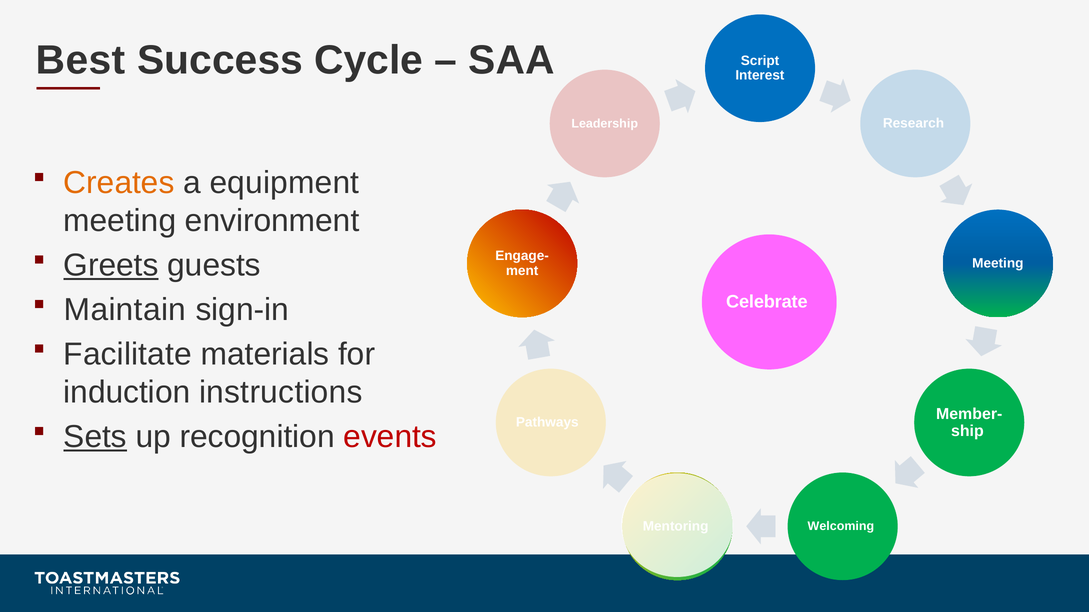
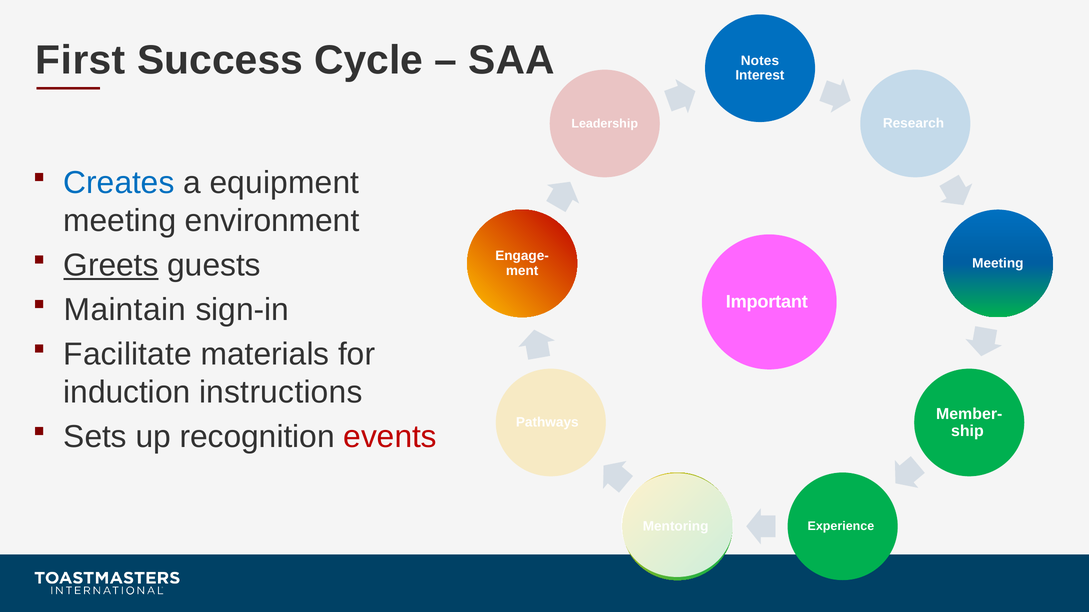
Best: Best -> First
Script: Script -> Notes
Creates colour: orange -> blue
Celebrate: Celebrate -> Important
Sets underline: present -> none
Welcoming: Welcoming -> Experience
